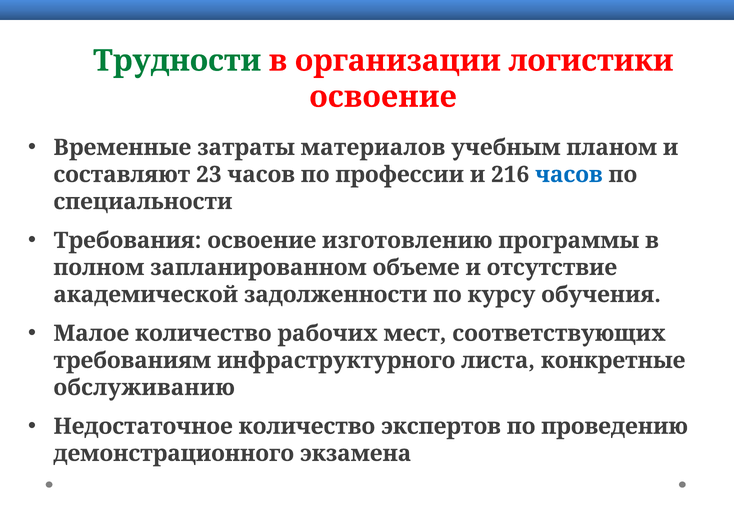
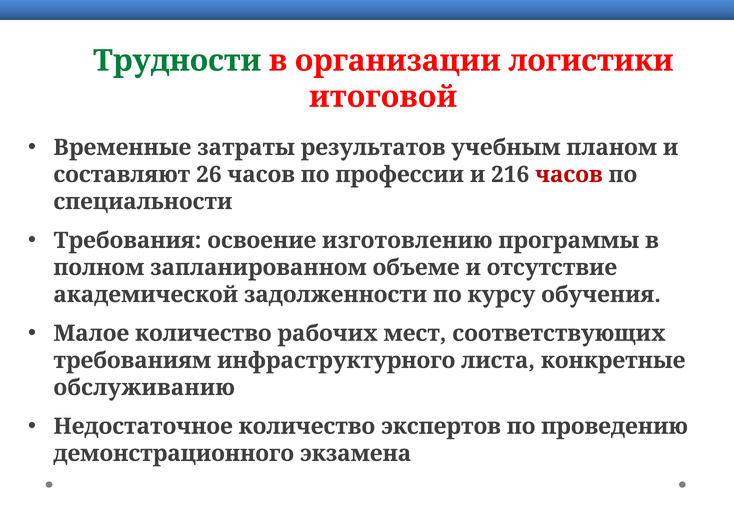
освоение at (383, 97): освоение -> итоговой
материалов: материалов -> результатов
23: 23 -> 26
часов at (569, 175) colour: blue -> red
